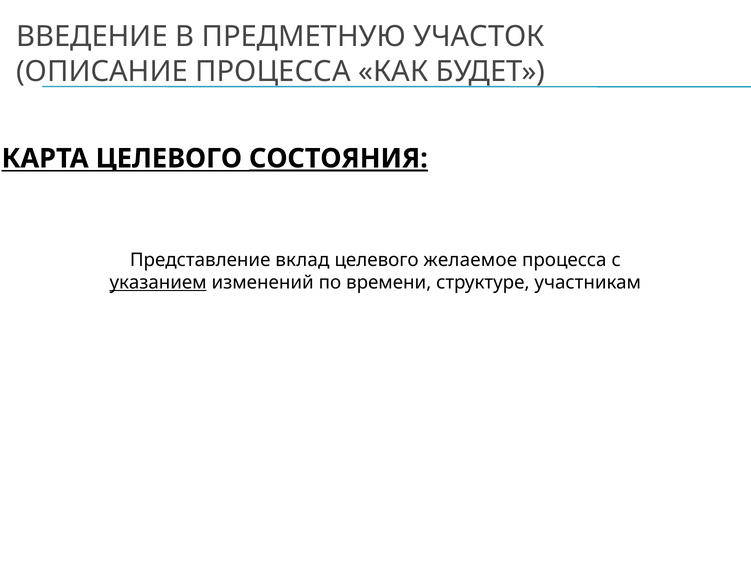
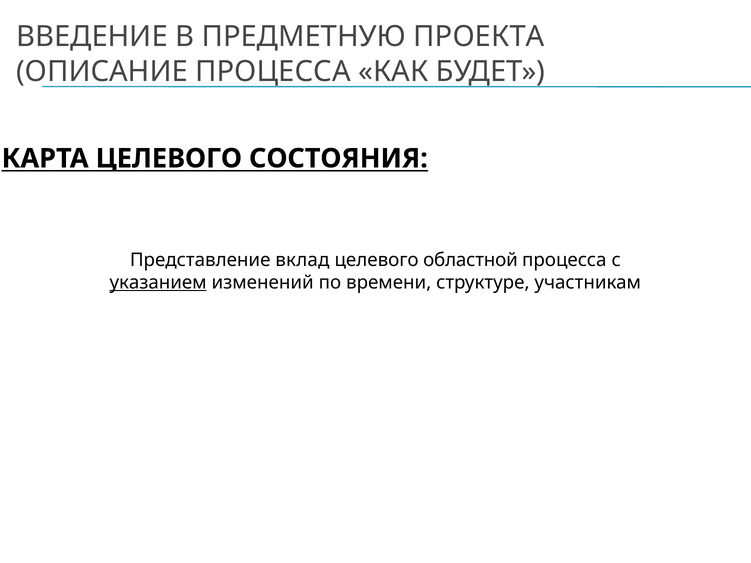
УЧАСТОК: УЧАСТОК -> ПРОЕКТА
СОСТОЯНИЯ underline: present -> none
желаемое: желаемое -> областной
